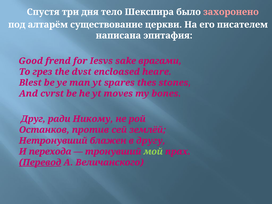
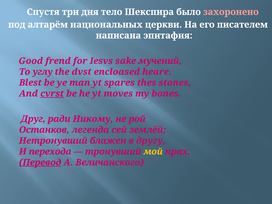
существование: существование -> национальных
врагами: врагами -> мучений
грез: грез -> углу
cvrst underline: none -> present
против: против -> легенда
мой colour: light green -> yellow
